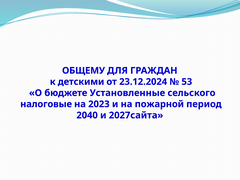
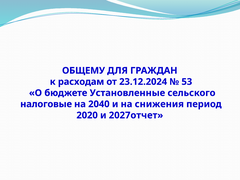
детскими: детскими -> расходам
2023: 2023 -> 2040
пожарной: пожарной -> снижения
2040: 2040 -> 2020
2027сайта: 2027сайта -> 2027отчет
